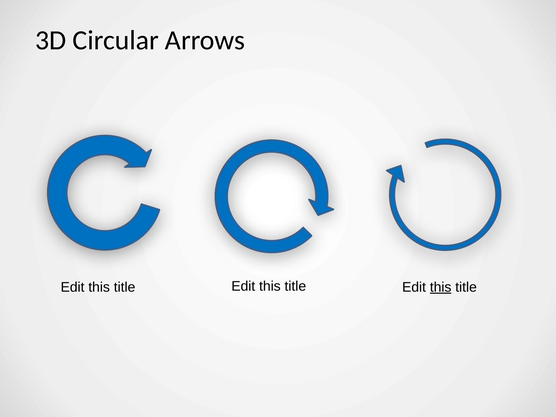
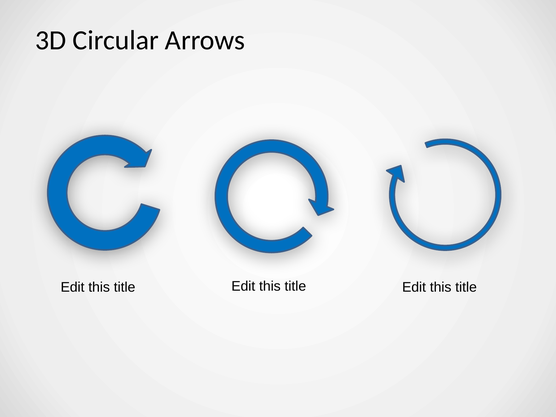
this at (441, 287) underline: present -> none
